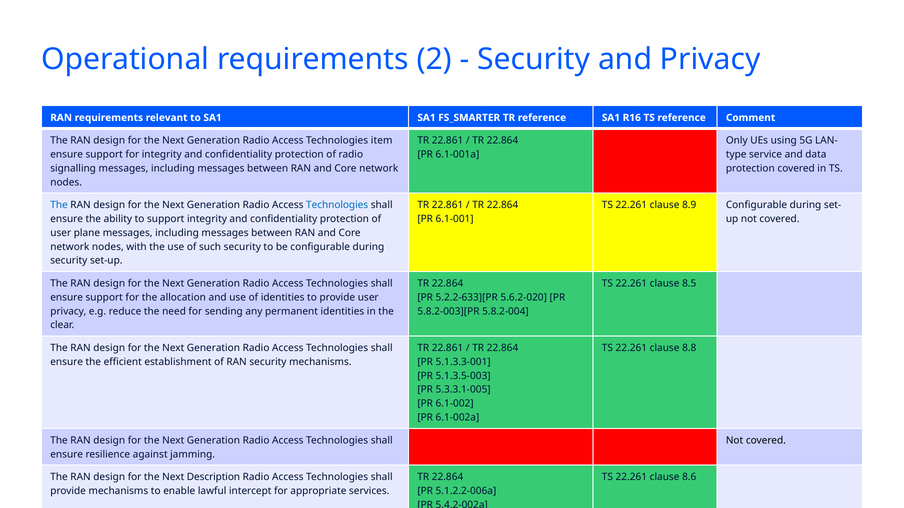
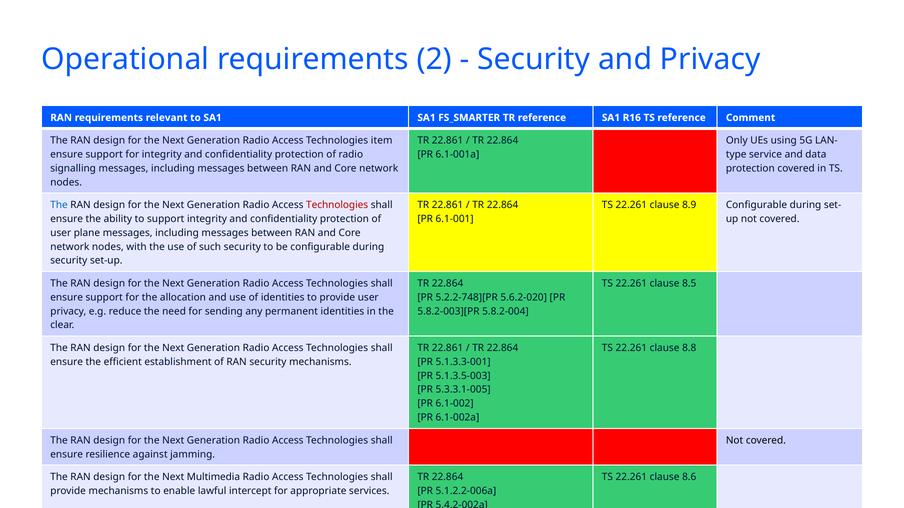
Technologies at (337, 205) colour: blue -> red
5.2.2-633][PR: 5.2.2-633][PR -> 5.2.2-748][PR
Description: Description -> Multimedia
